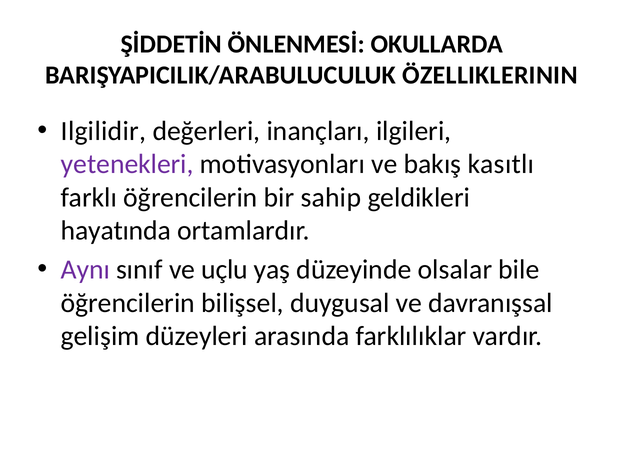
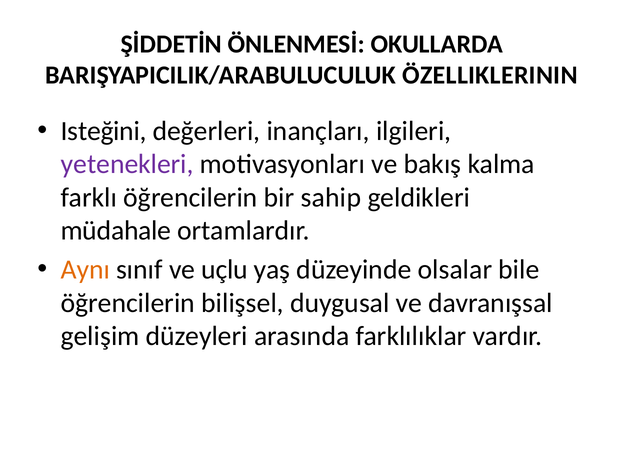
Ilgilidir: Ilgilidir -> Isteğini
kasıtlı: kasıtlı -> kalma
hayatında: hayatında -> müdahale
Aynı colour: purple -> orange
